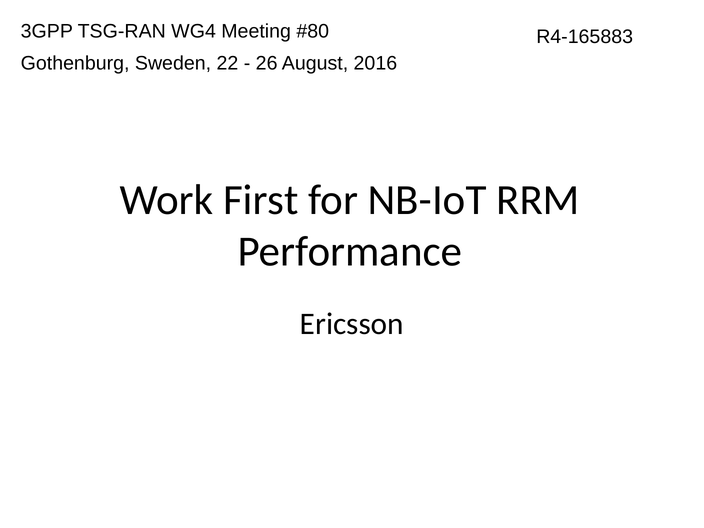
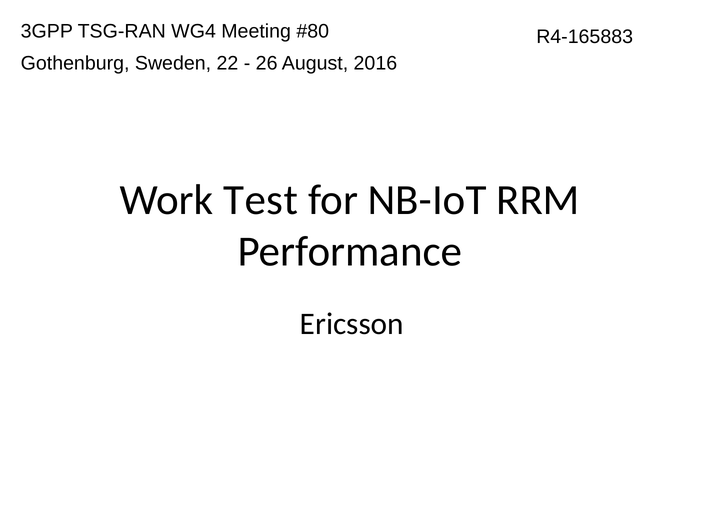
First: First -> Test
